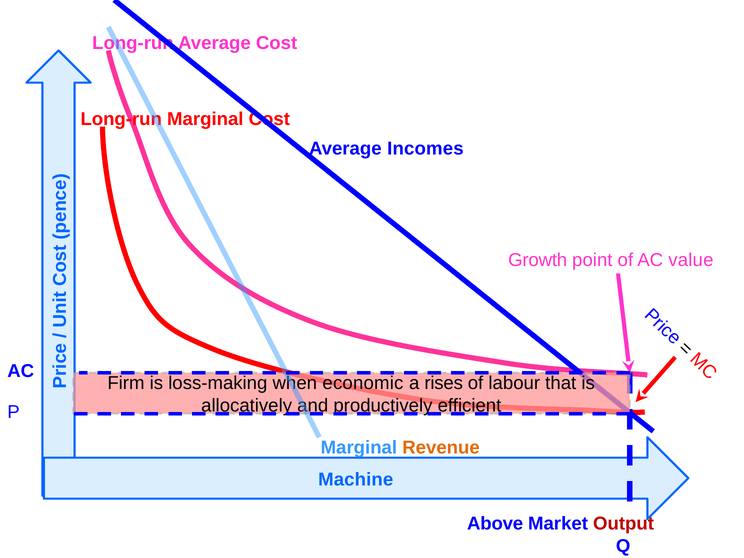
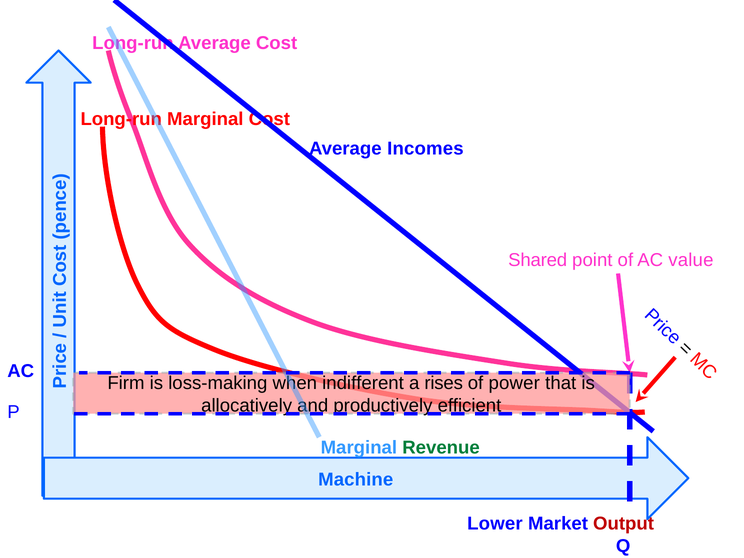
Growth: Growth -> Shared
economic: economic -> indifferent
labour: labour -> power
Revenue colour: orange -> green
Above: Above -> Lower
